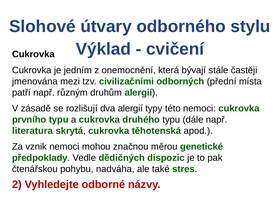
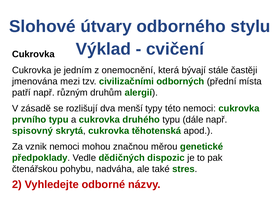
dva alergií: alergií -> menší
literatura: literatura -> spisovný
